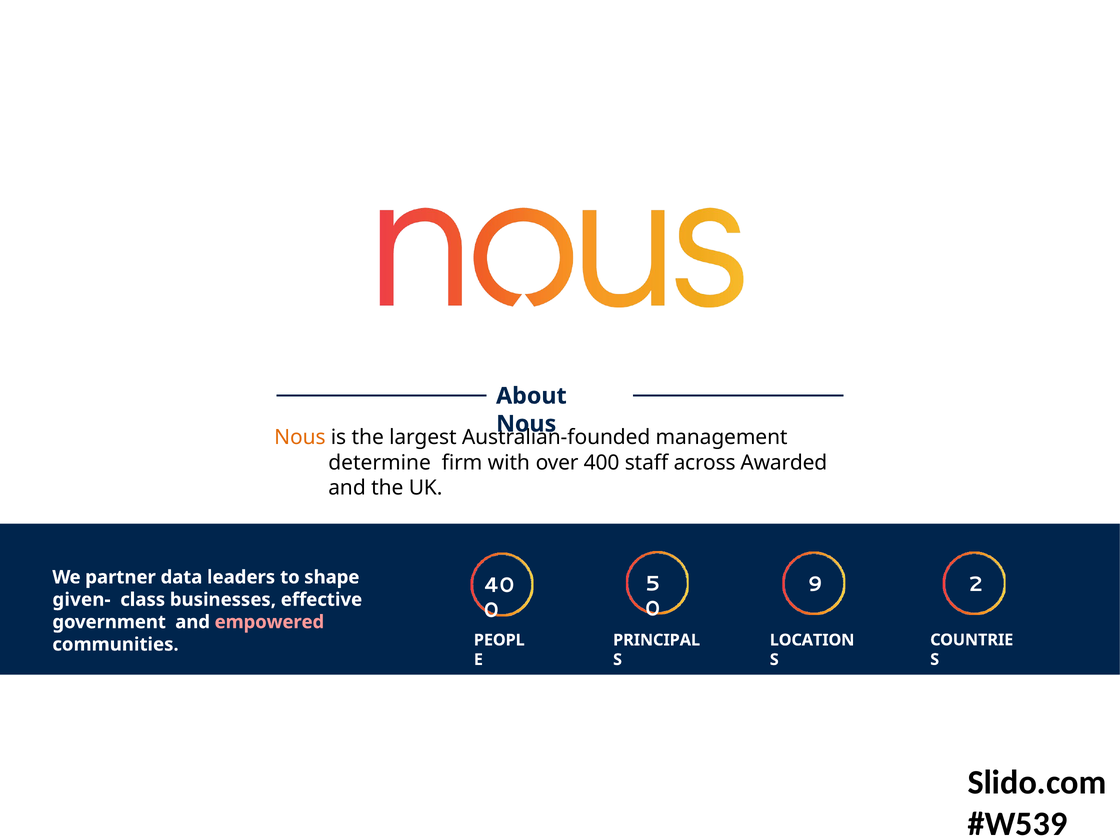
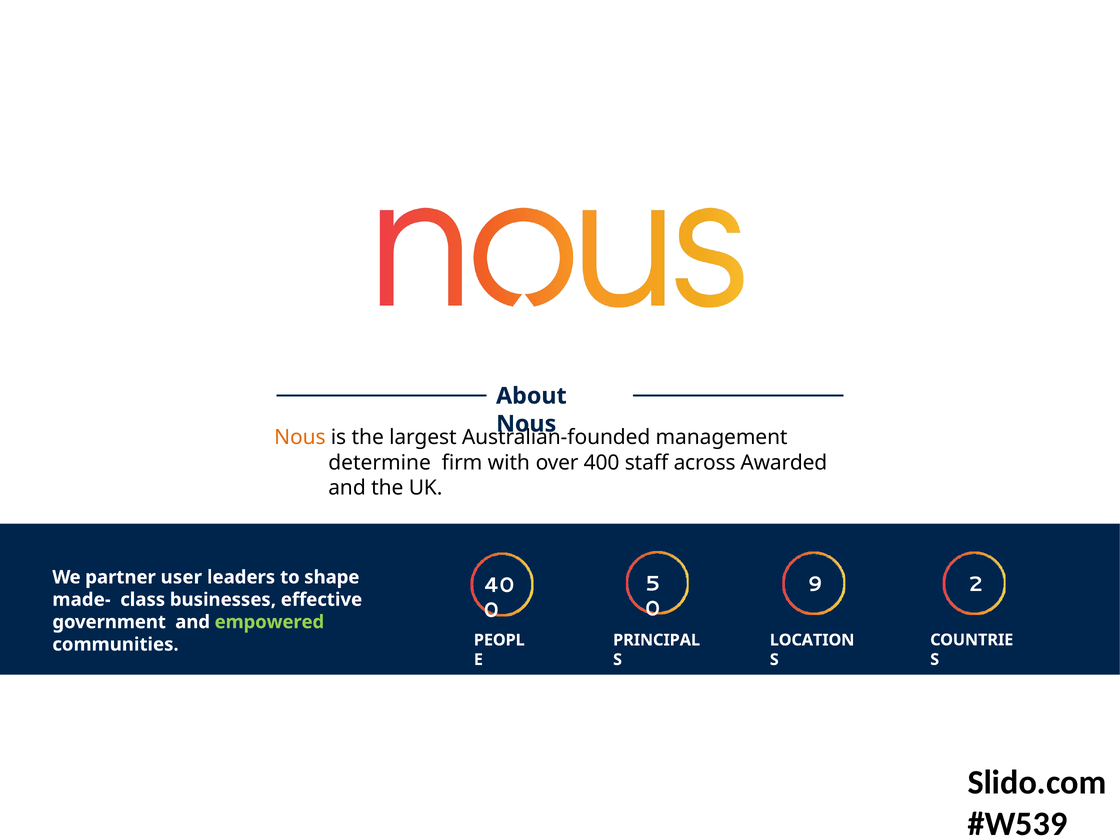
data: data -> user
given-: given- -> made-
empowered colour: pink -> light green
